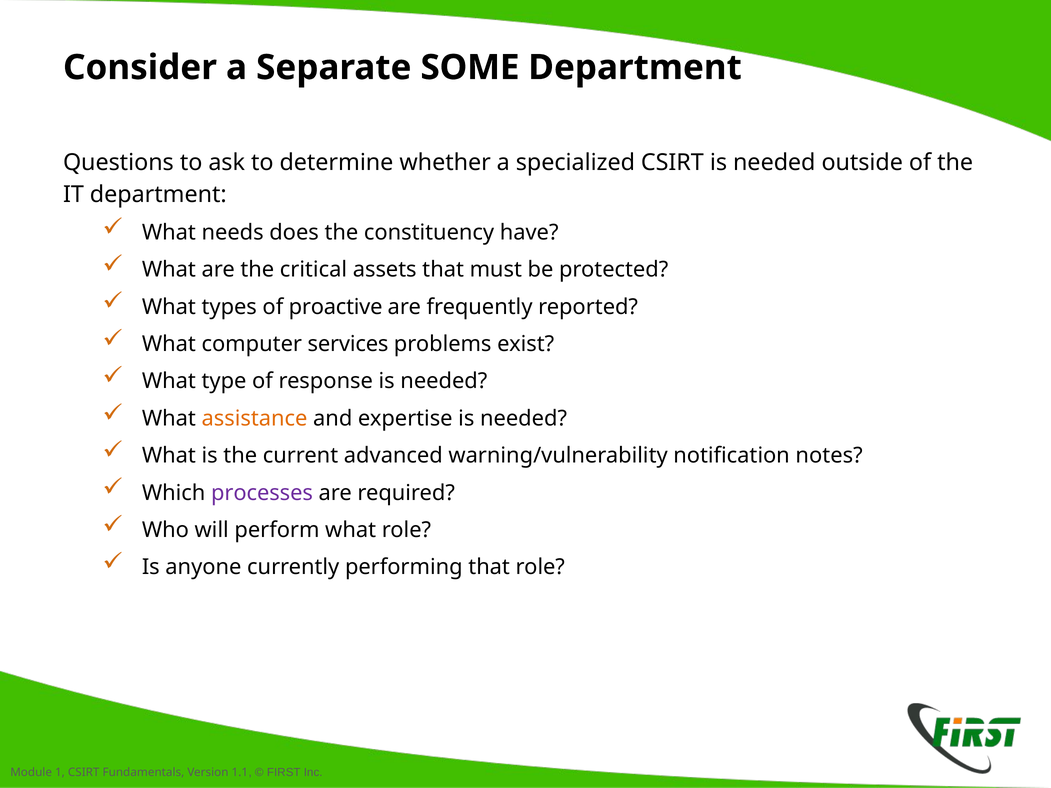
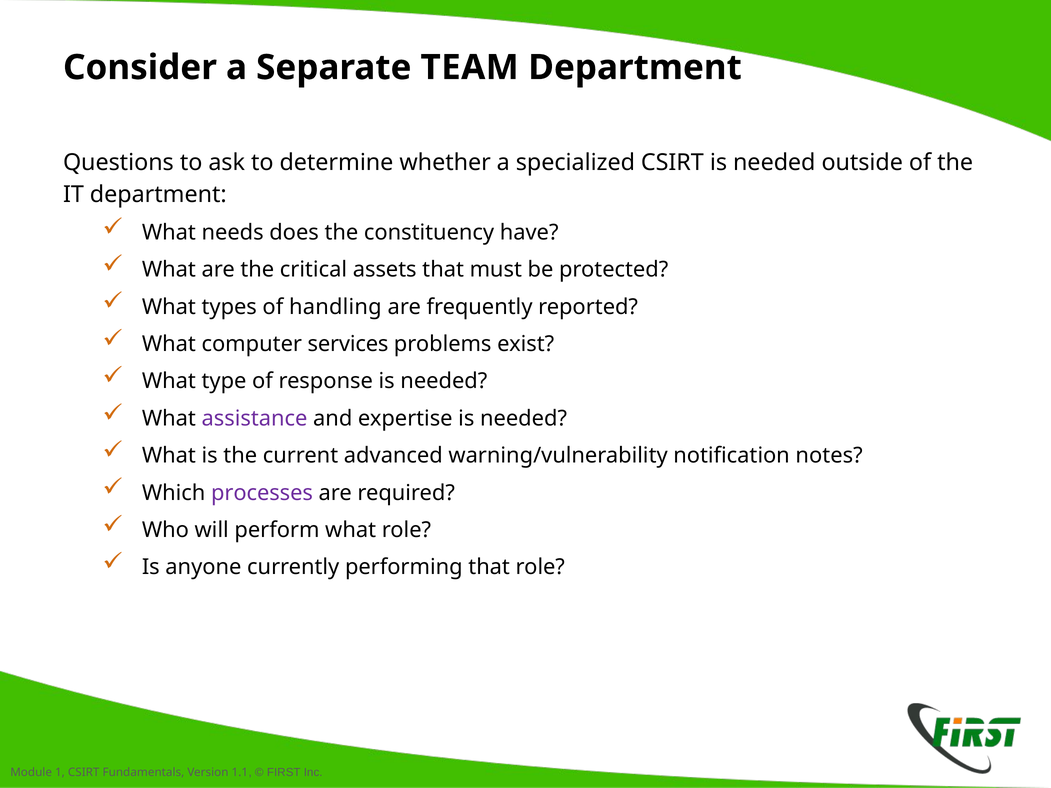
SOME: SOME -> TEAM
proactive: proactive -> handling
assistance colour: orange -> purple
